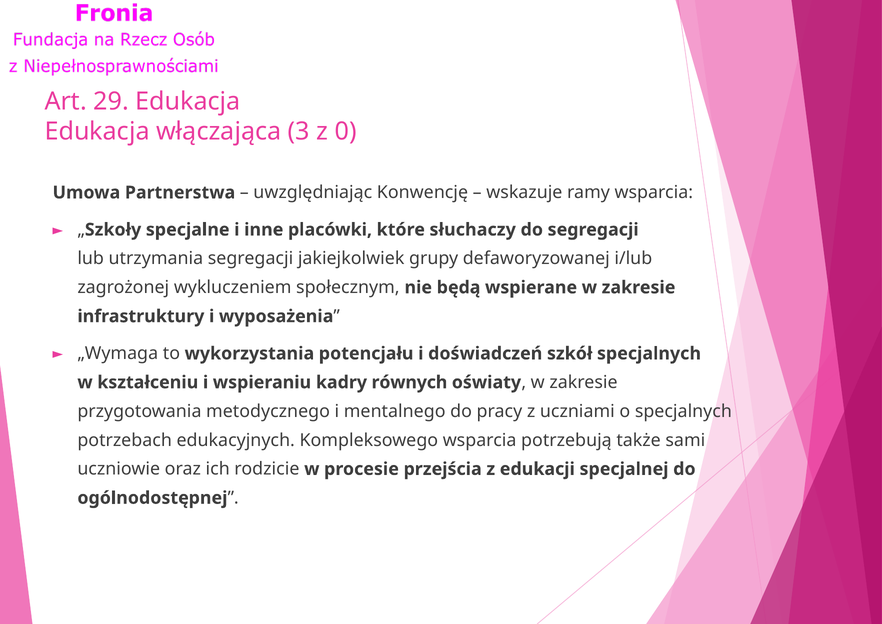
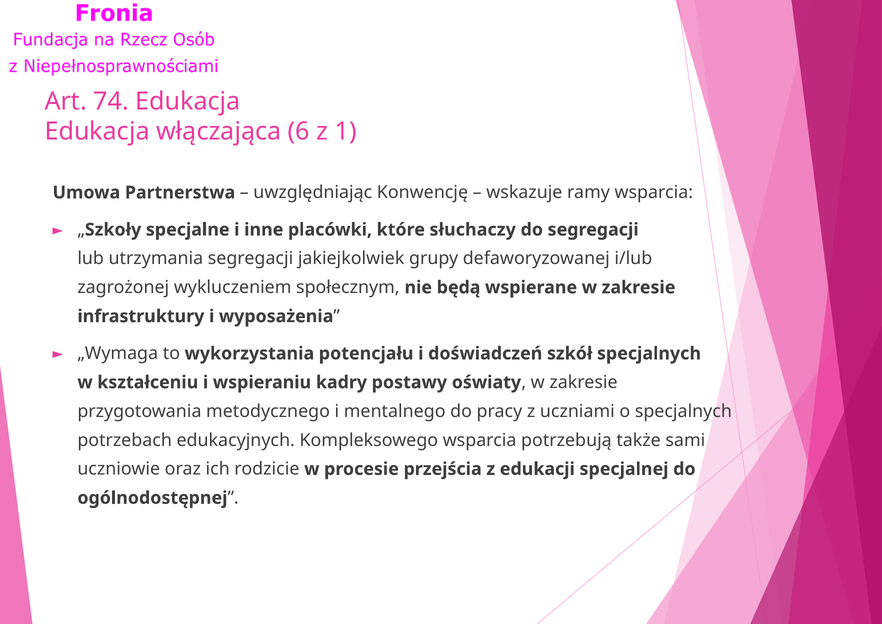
29: 29 -> 74
3: 3 -> 6
0: 0 -> 1
równych: równych -> postawy
